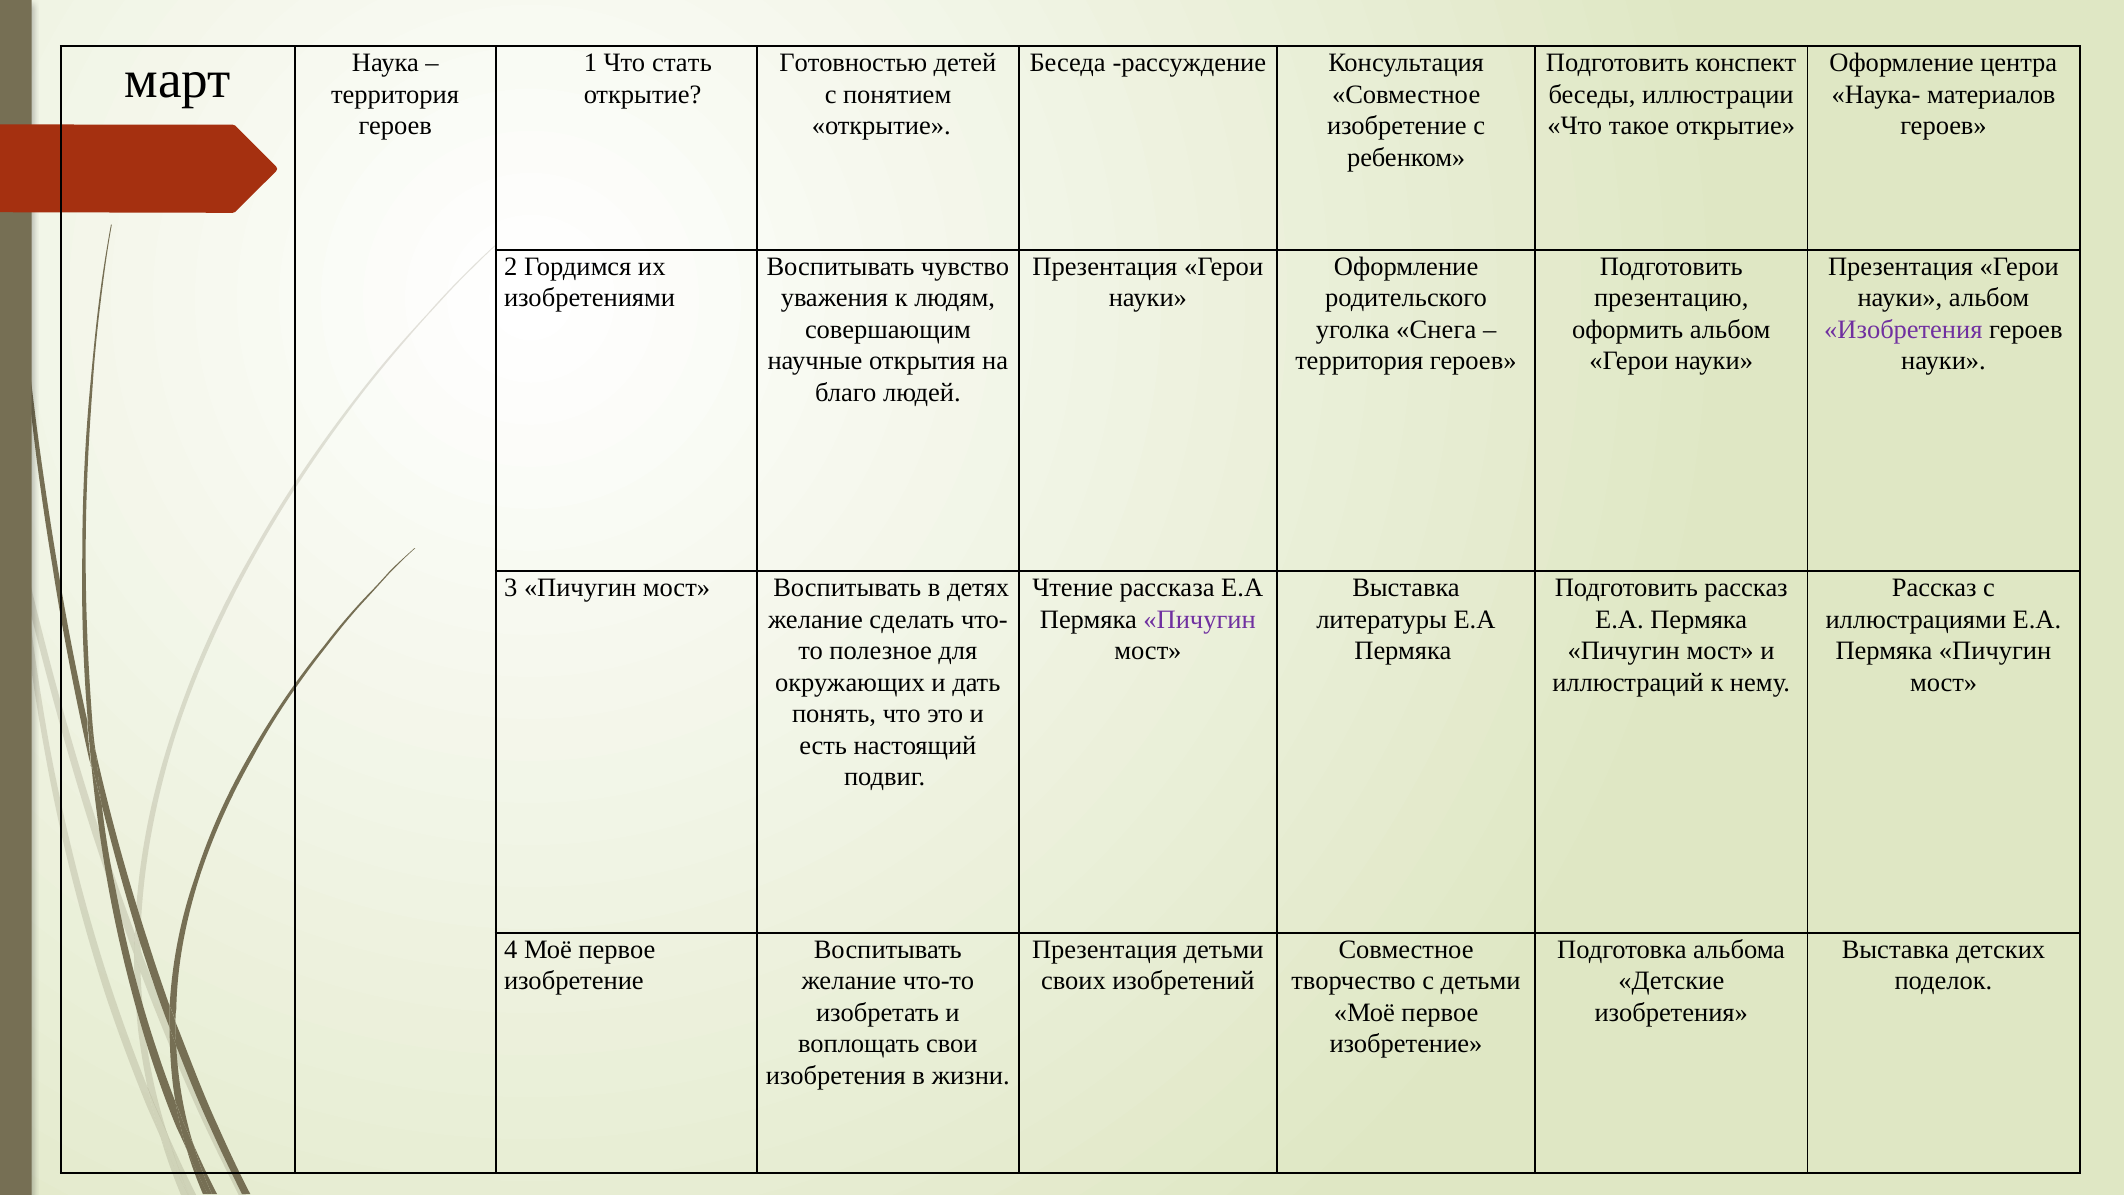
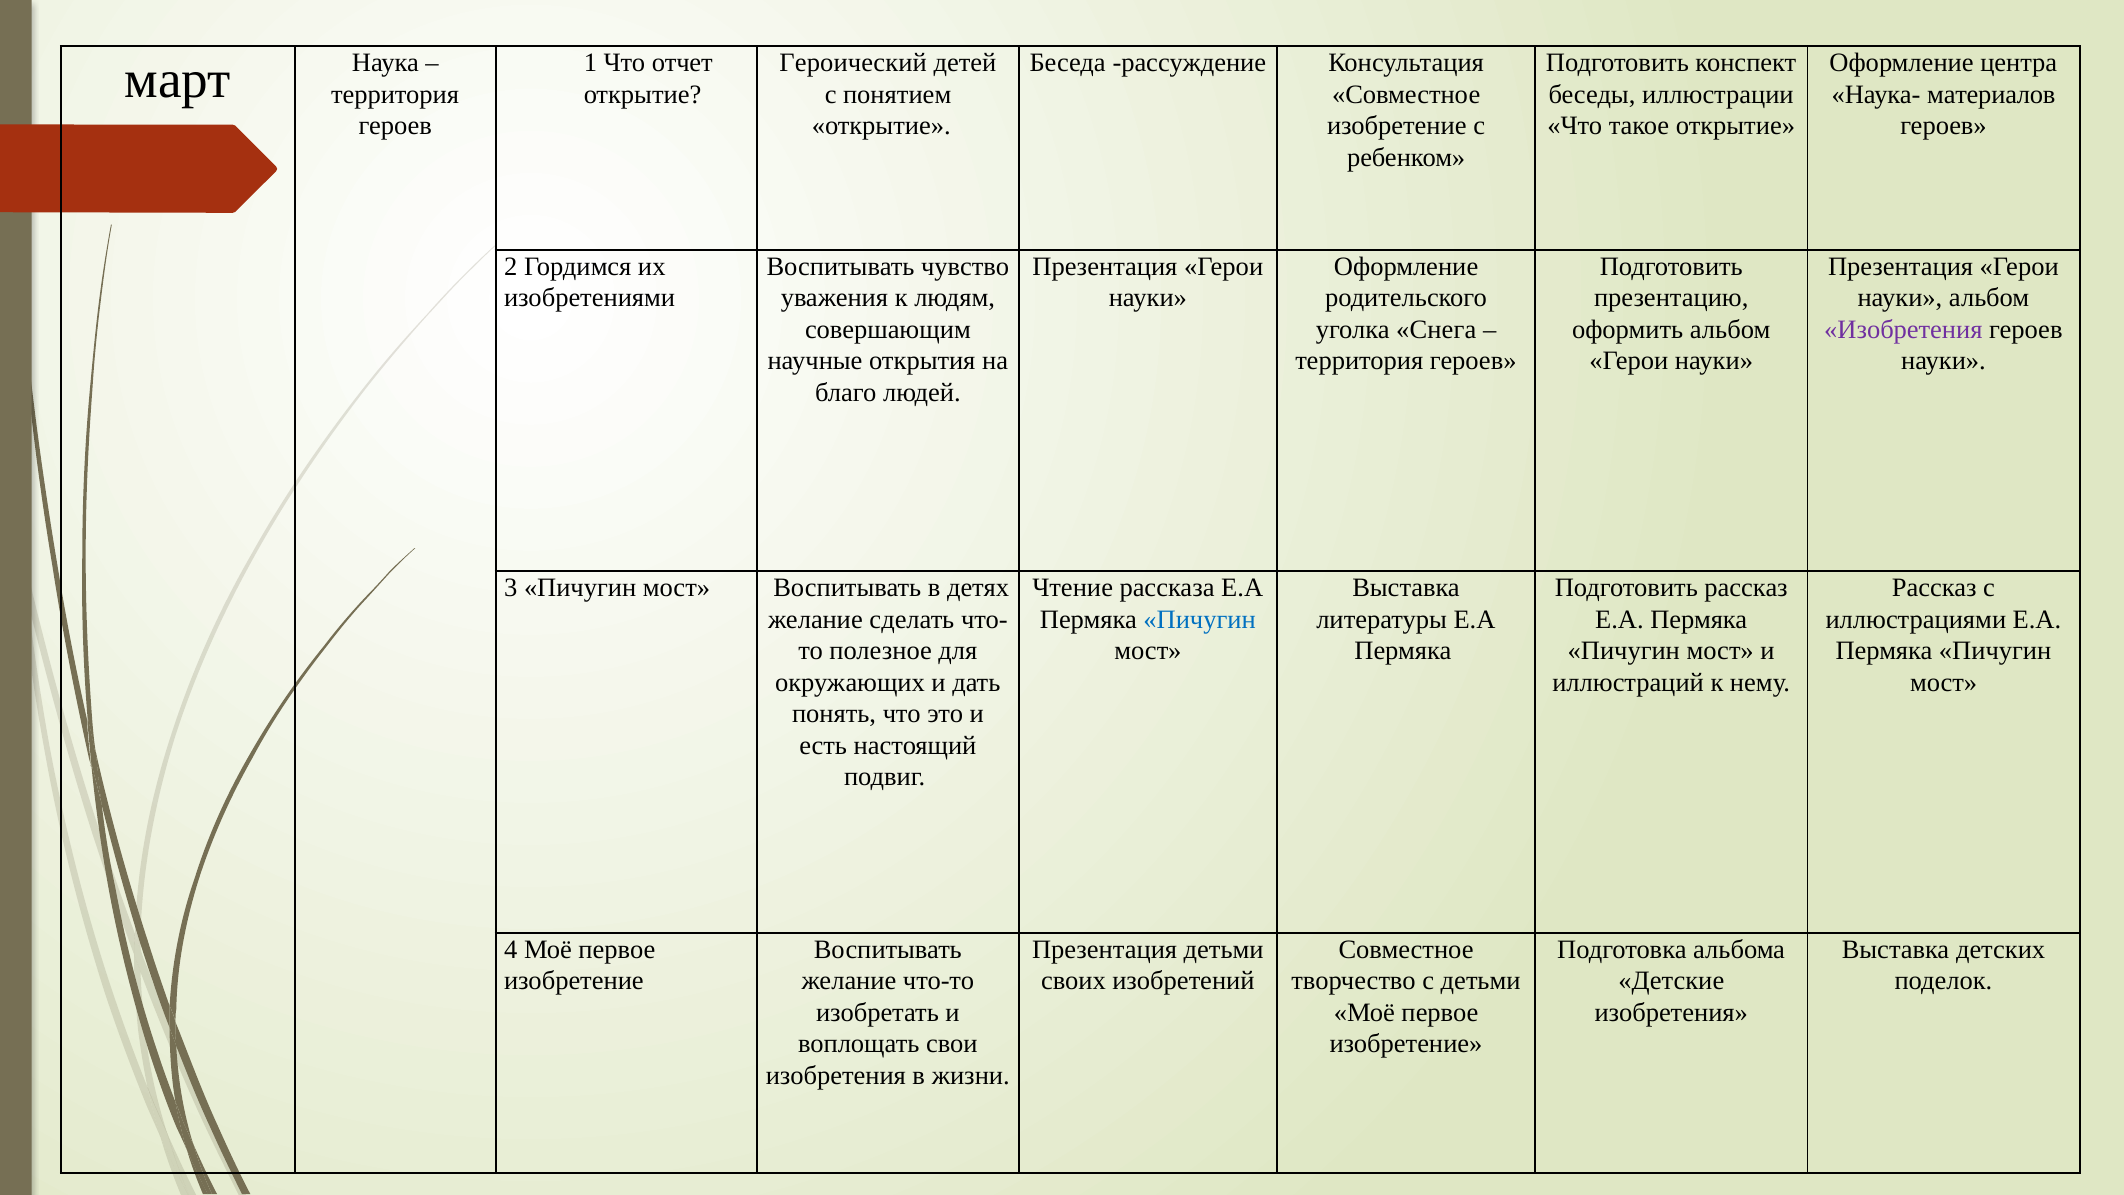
стать: стать -> отчет
Готовностью: Готовностью -> Героический
Пичугин at (1200, 619) colour: purple -> blue
